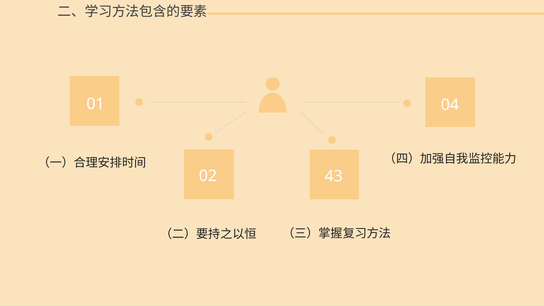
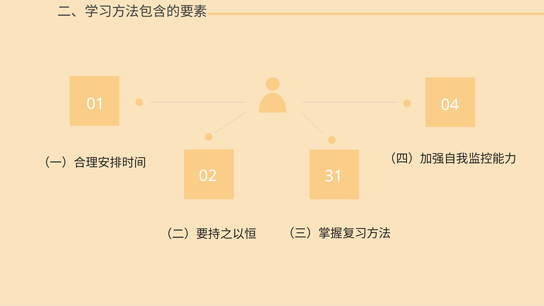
43: 43 -> 31
